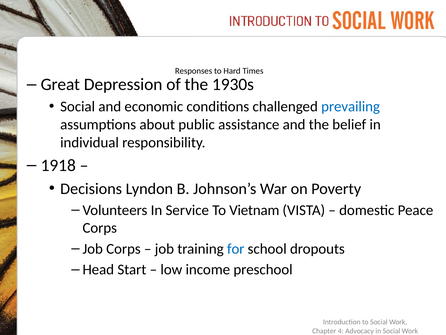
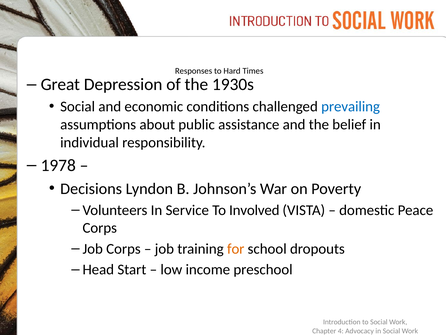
1918: 1918 -> 1978
Vietnam: Vietnam -> Involved
for colour: blue -> orange
